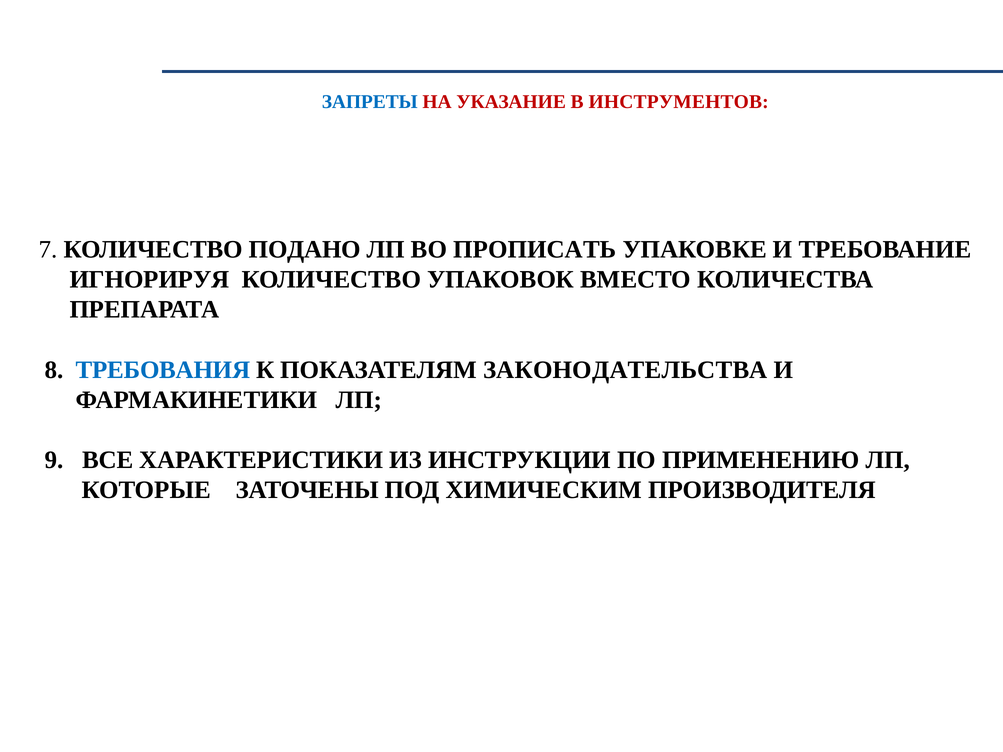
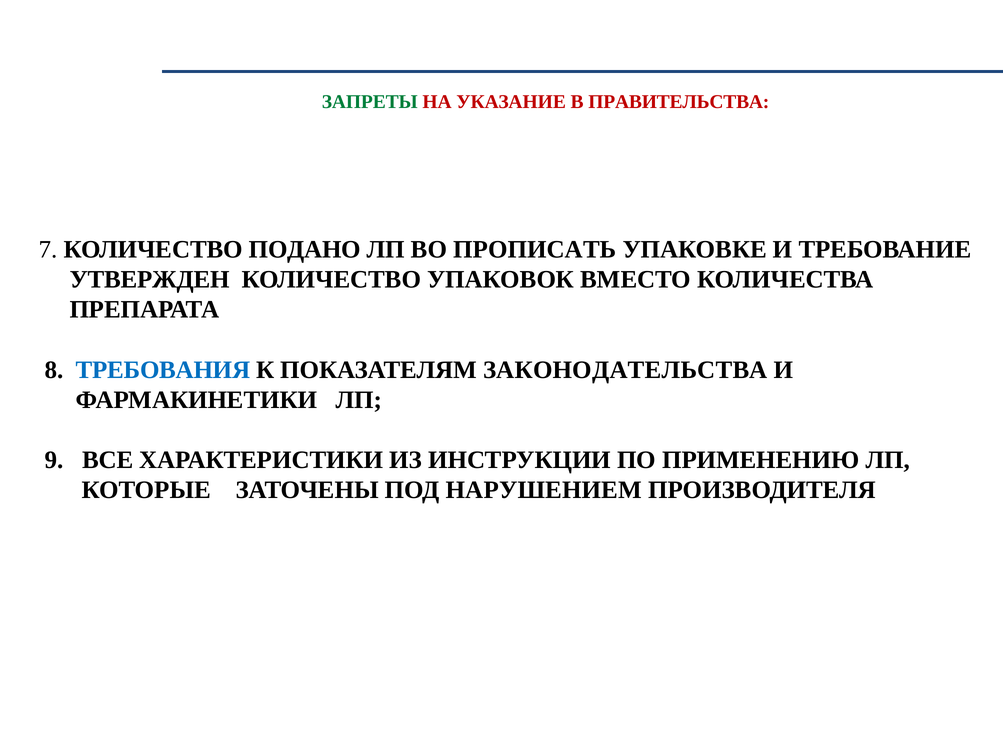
ЗАПРЕТЫ colour: blue -> green
ИНСТРУМЕНТОВ: ИНСТРУМЕНТОВ -> ПРАВИТЕЛЬСТВА
ИГНОРИРУЯ: ИГНОРИРУЯ -> УТВЕРЖДЕН
ХИМИЧЕСКИМ: ХИМИЧЕСКИМ -> НАРУШЕНИЕМ
